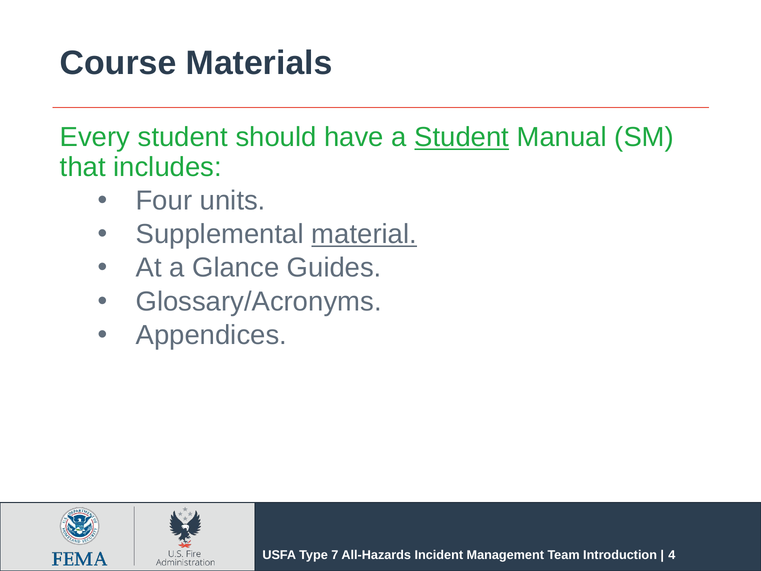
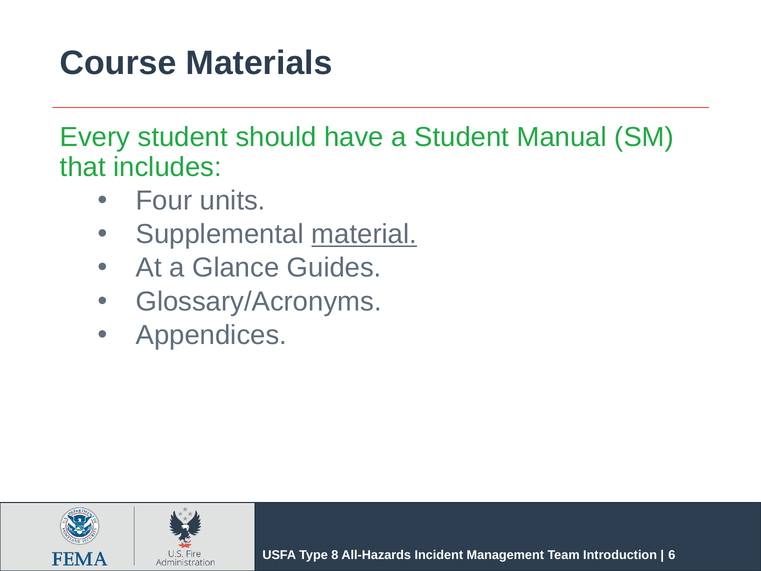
Student at (462, 137) underline: present -> none
7: 7 -> 8
4: 4 -> 6
